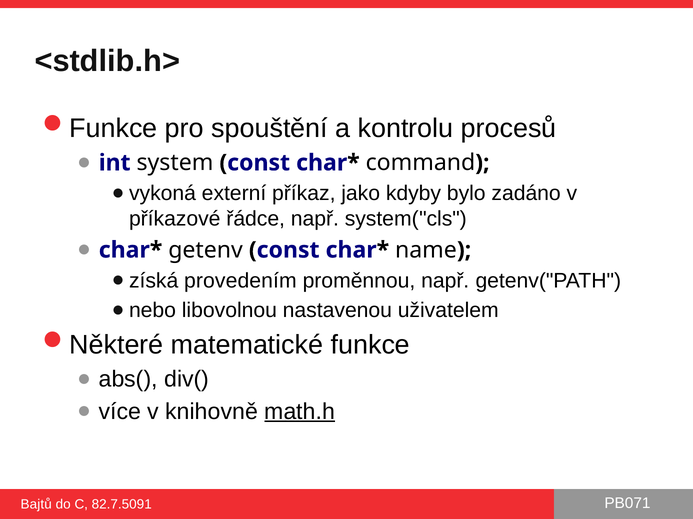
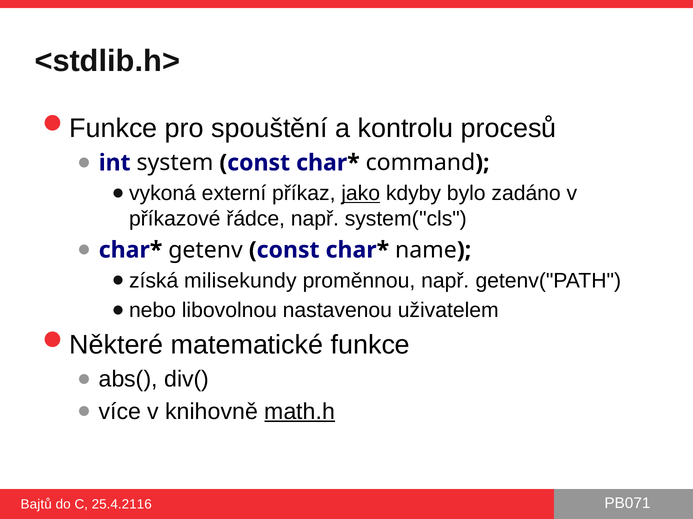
jako underline: none -> present
provedením: provedením -> milisekundy
82.7.5091: 82.7.5091 -> 25.4.2116
